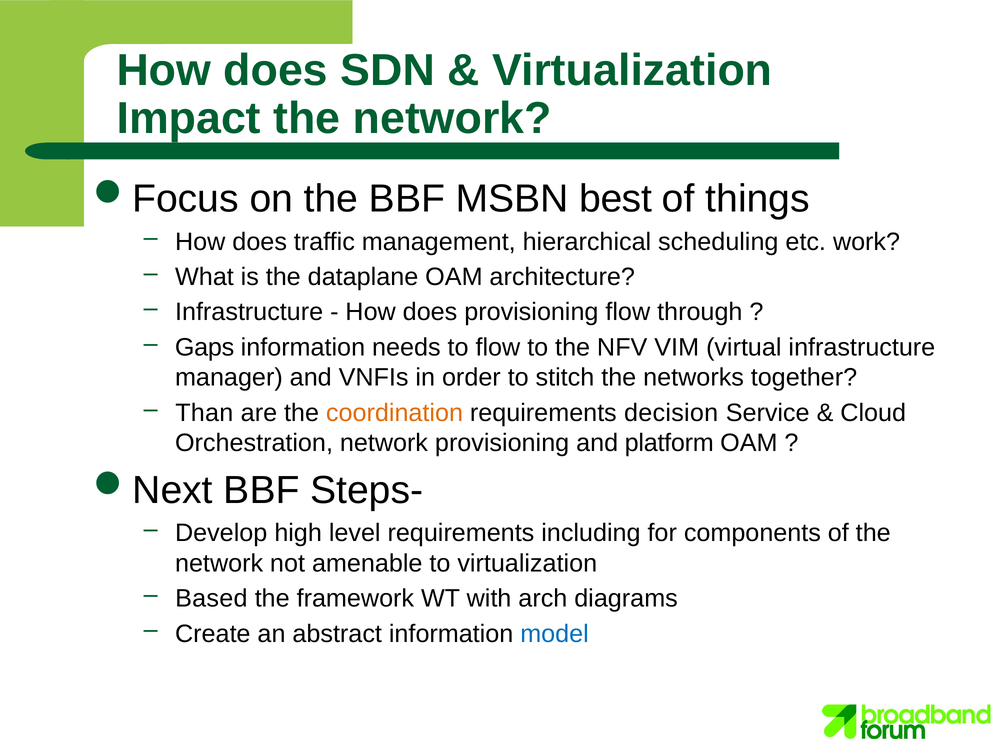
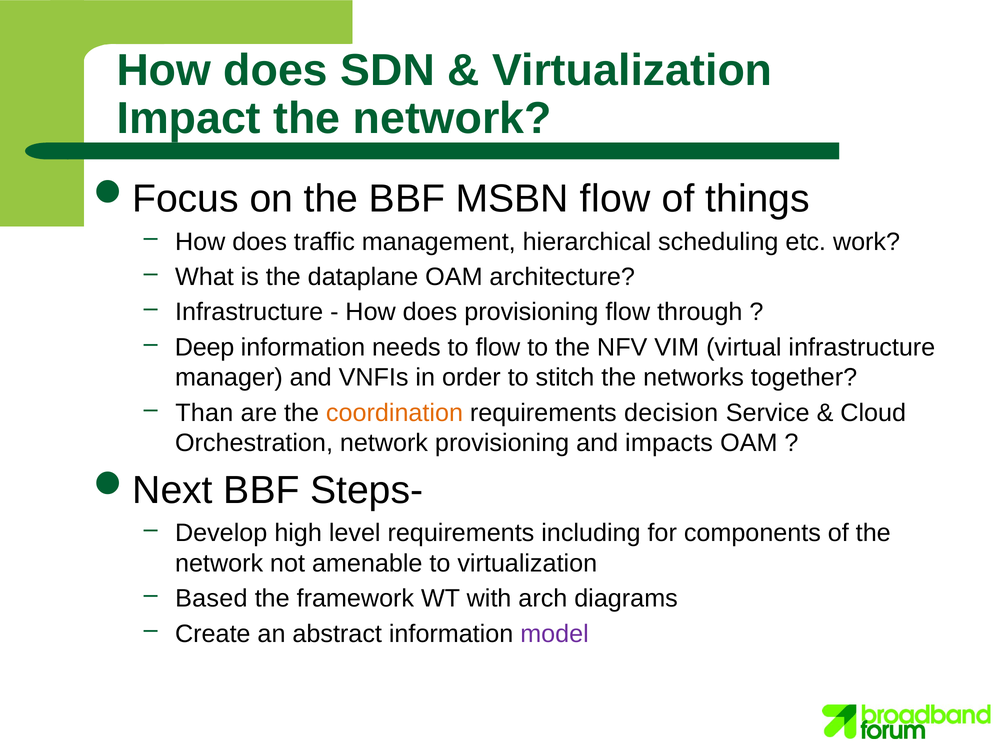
MSBN best: best -> flow
Gaps: Gaps -> Deep
platform: platform -> impacts
model colour: blue -> purple
